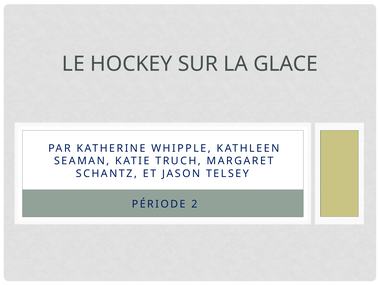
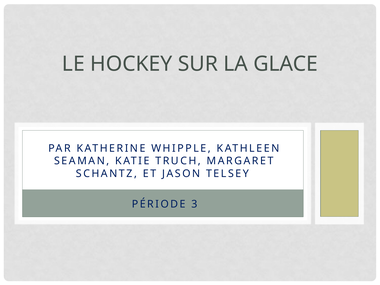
2: 2 -> 3
